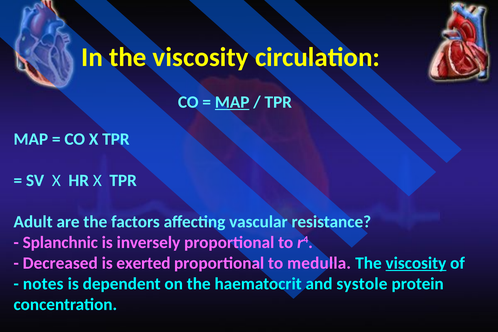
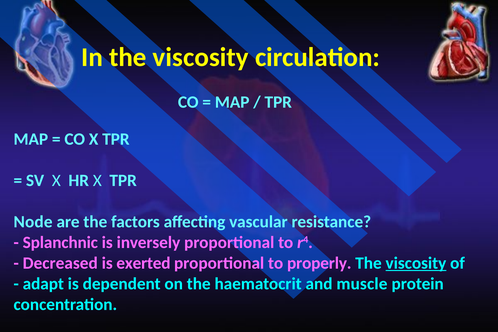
MAP at (232, 102) underline: present -> none
Adult: Adult -> Node
medulla: medulla -> properly
notes: notes -> adapt
systole: systole -> muscle
